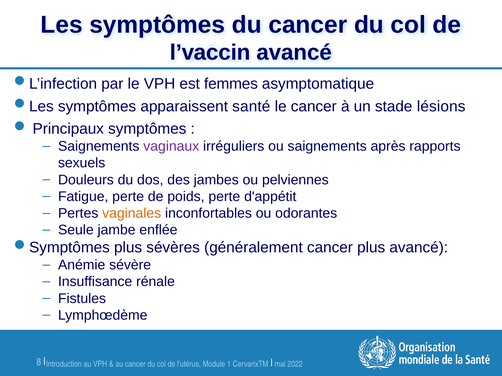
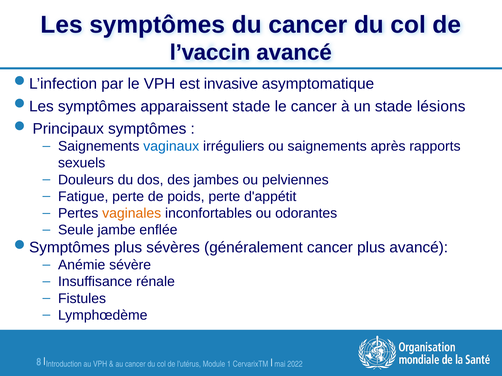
femmes: femmes -> invasive
apparaissent santé: santé -> stade
vaginaux colour: purple -> blue
